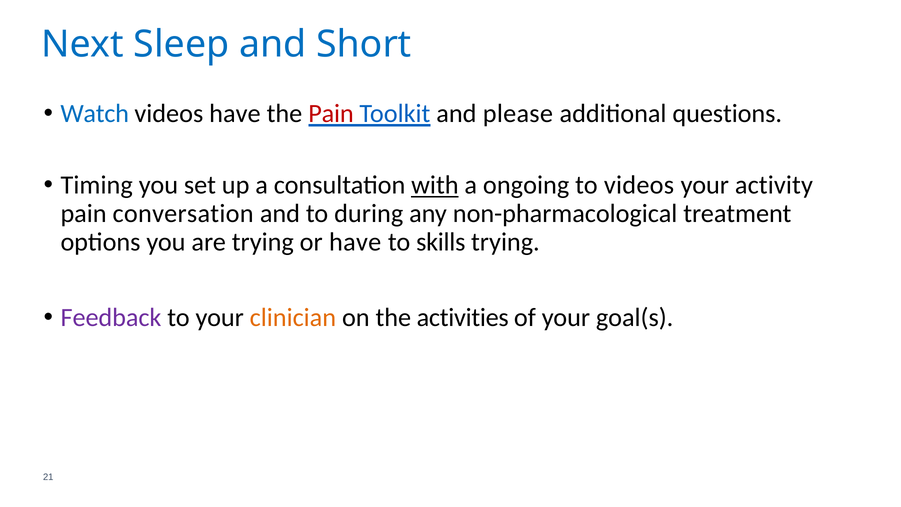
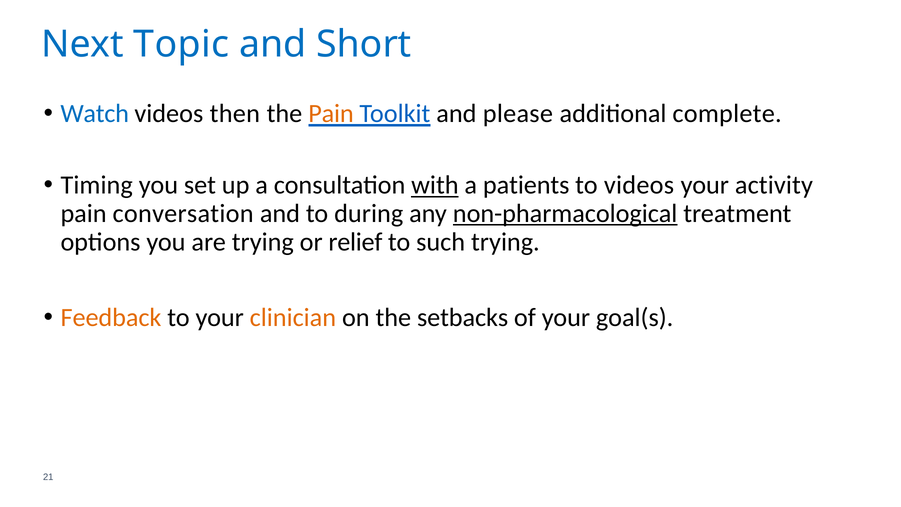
Sleep: Sleep -> Topic
videos have: have -> then
Pain at (331, 114) colour: red -> orange
questions: questions -> complete
ongoing: ongoing -> patients
non-pharmacological underline: none -> present
or have: have -> relief
skills: skills -> such
Feedback colour: purple -> orange
activities: activities -> setbacks
